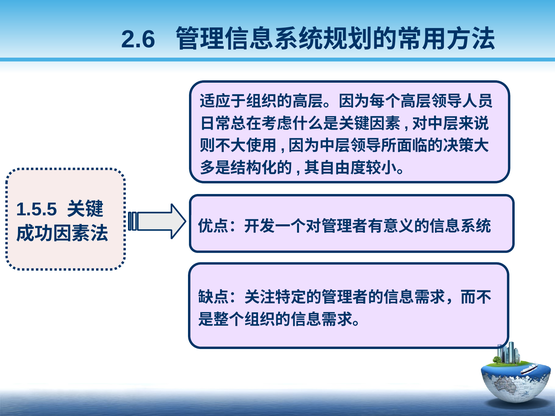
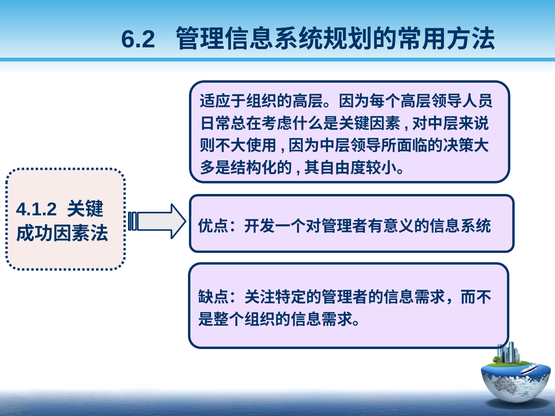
2.6: 2.6 -> 6.2
1.5.5: 1.5.5 -> 4.1.2
